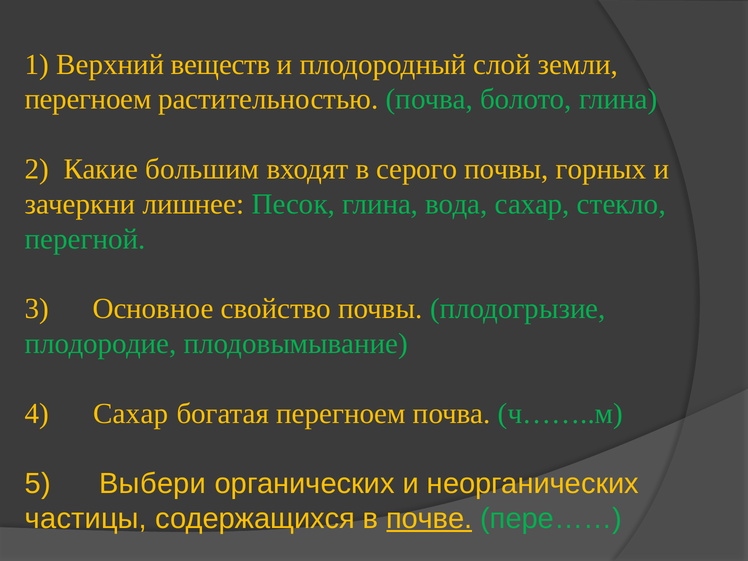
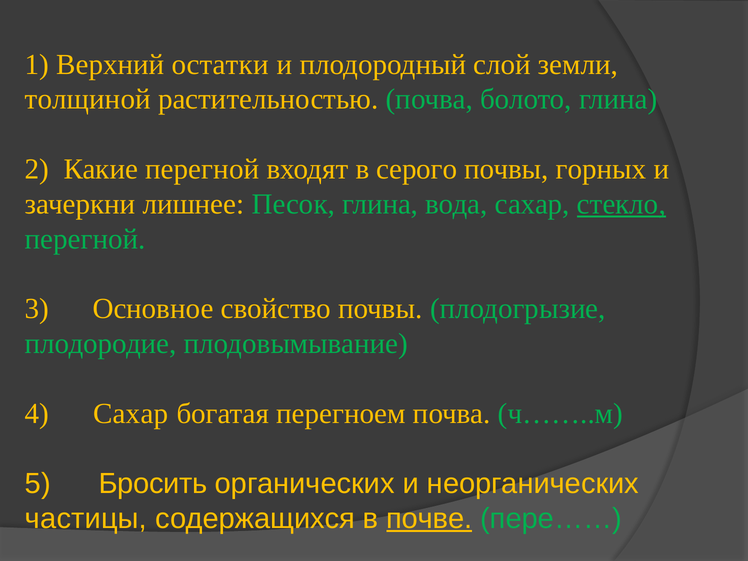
веществ: веществ -> остатки
перегноем at (88, 99): перегноем -> толщиной
Какие большим: большим -> перегной
стекло underline: none -> present
Выбери: Выбери -> Бросить
